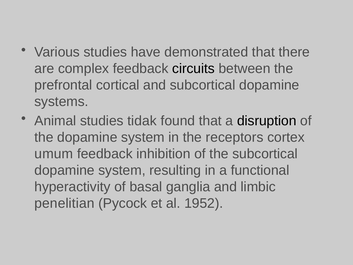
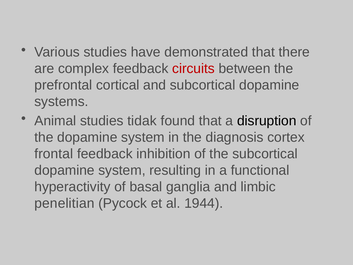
circuits colour: black -> red
receptors: receptors -> diagnosis
umum: umum -> frontal
1952: 1952 -> 1944
